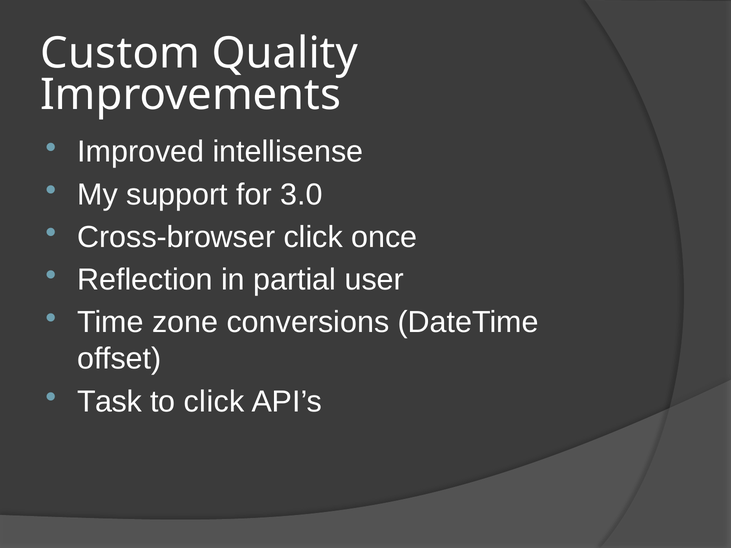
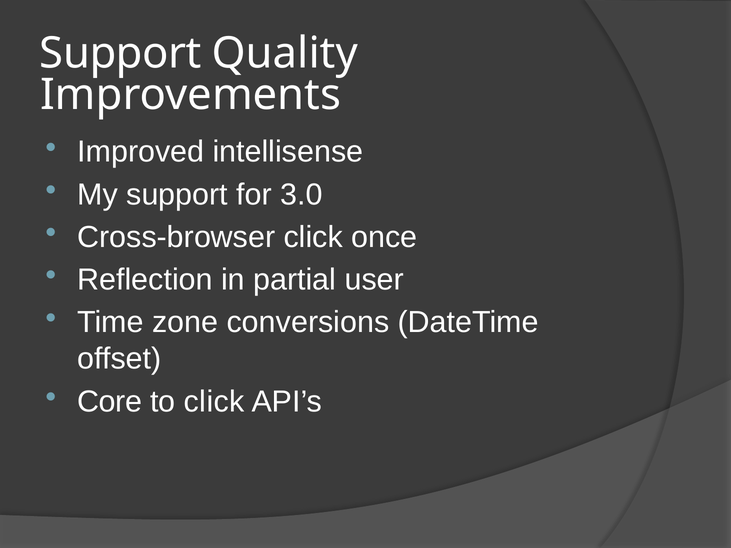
Custom at (120, 53): Custom -> Support
Task: Task -> Core
